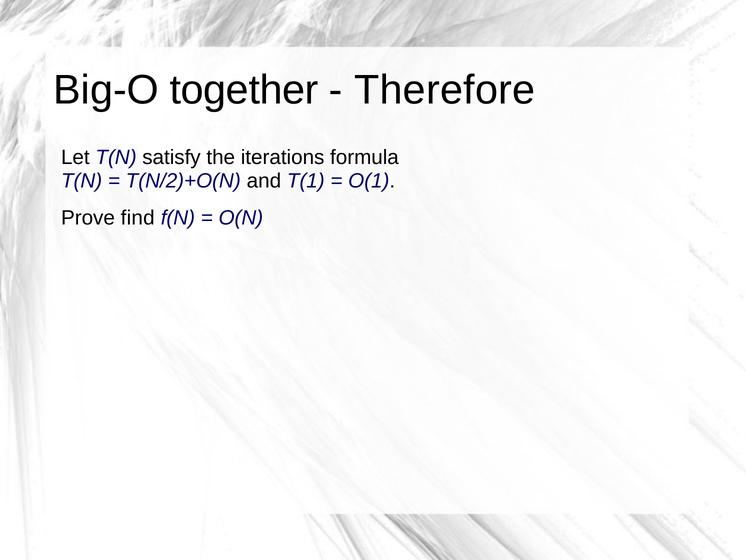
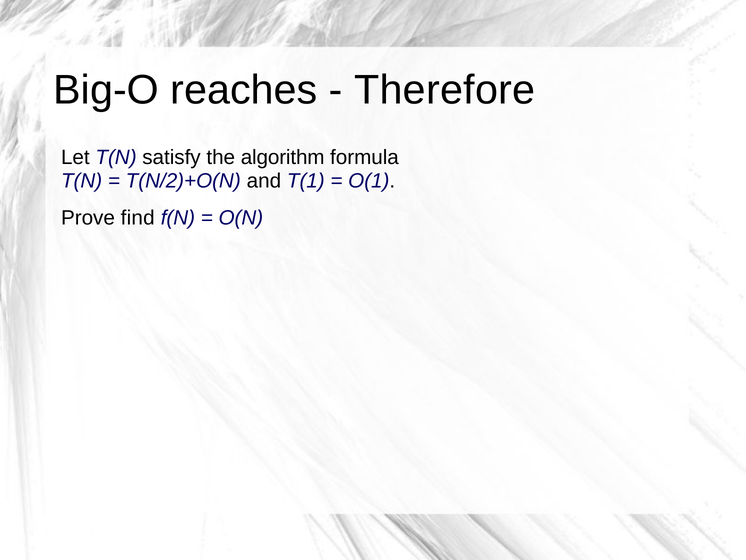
together: together -> reaches
iterations: iterations -> algorithm
